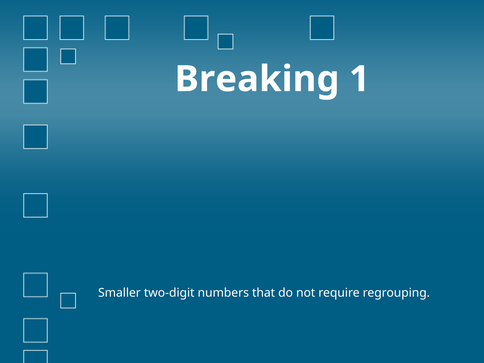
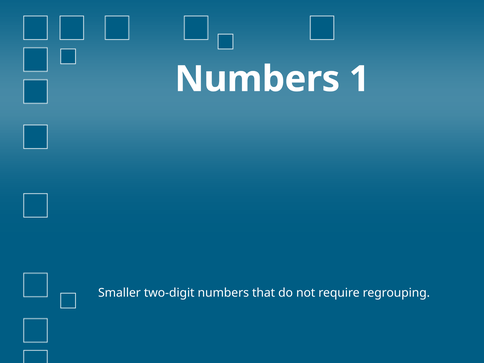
Breaking at (257, 79): Breaking -> Numbers
